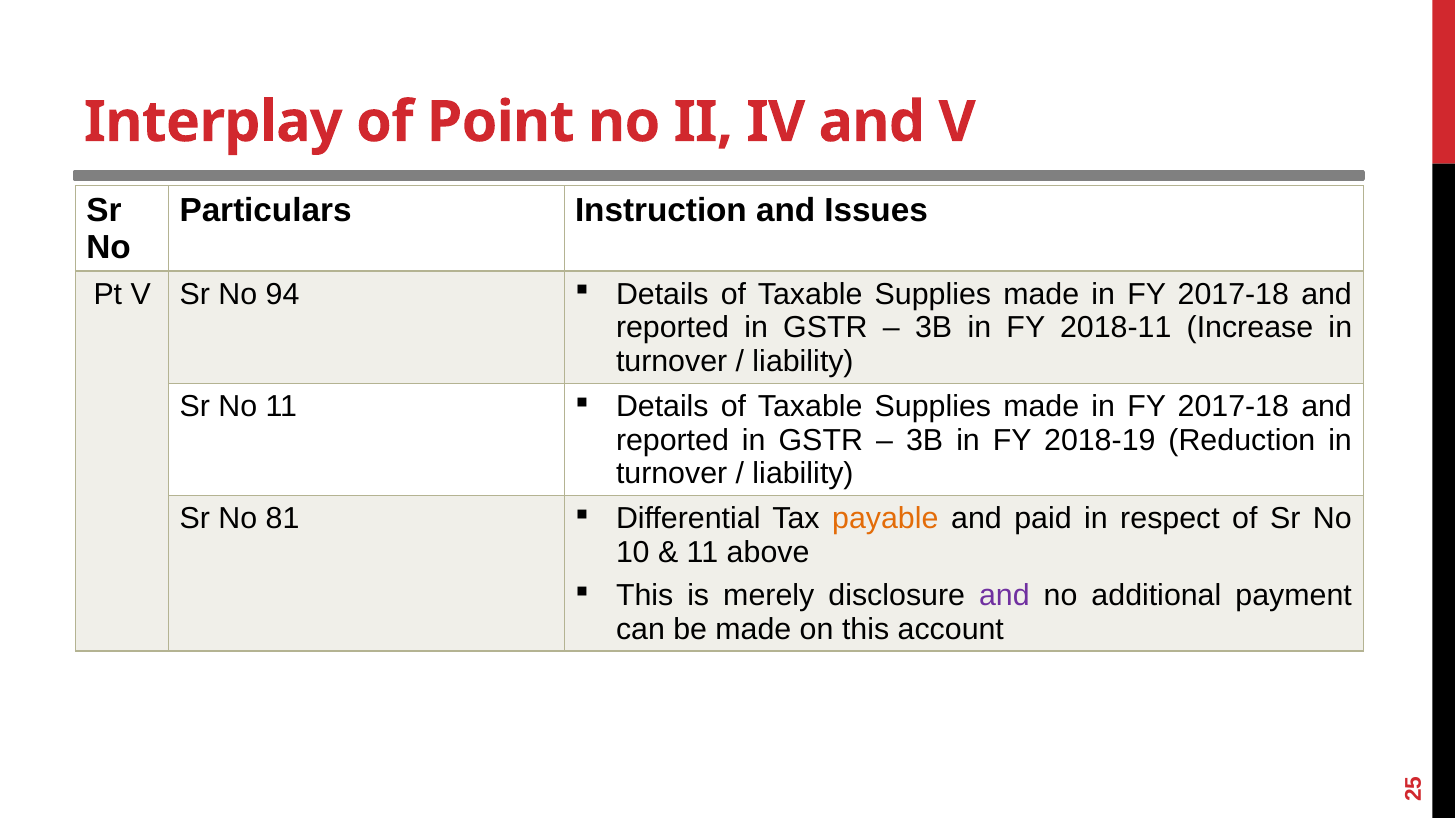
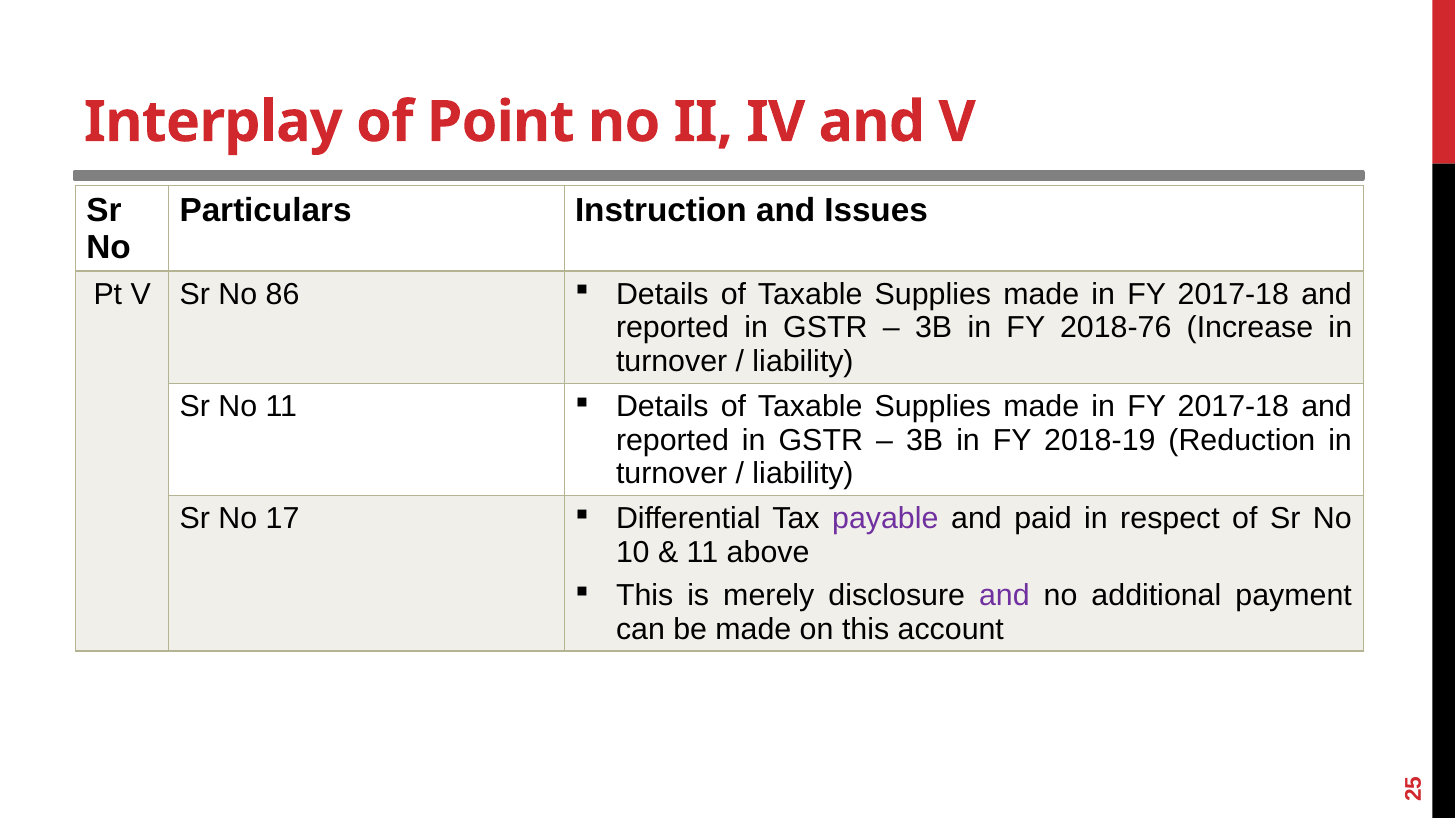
94: 94 -> 86
2018-11: 2018-11 -> 2018-76
81: 81 -> 17
payable colour: orange -> purple
